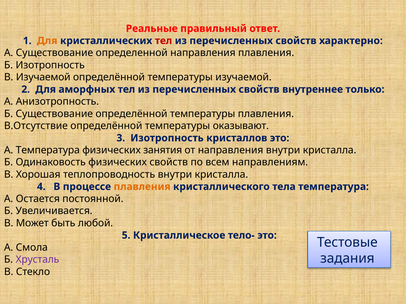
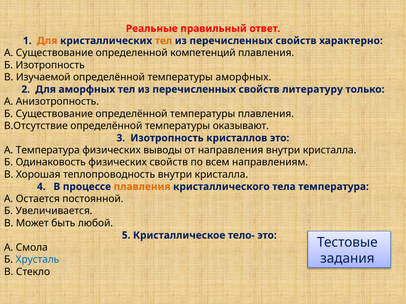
тел at (164, 41) colour: red -> orange
определенной направления: направления -> компетенций
температуры изучаемой: изучаемой -> аморфных
внутреннее: внутреннее -> литературу
занятия: занятия -> выводы
Хрусталь colour: purple -> blue
